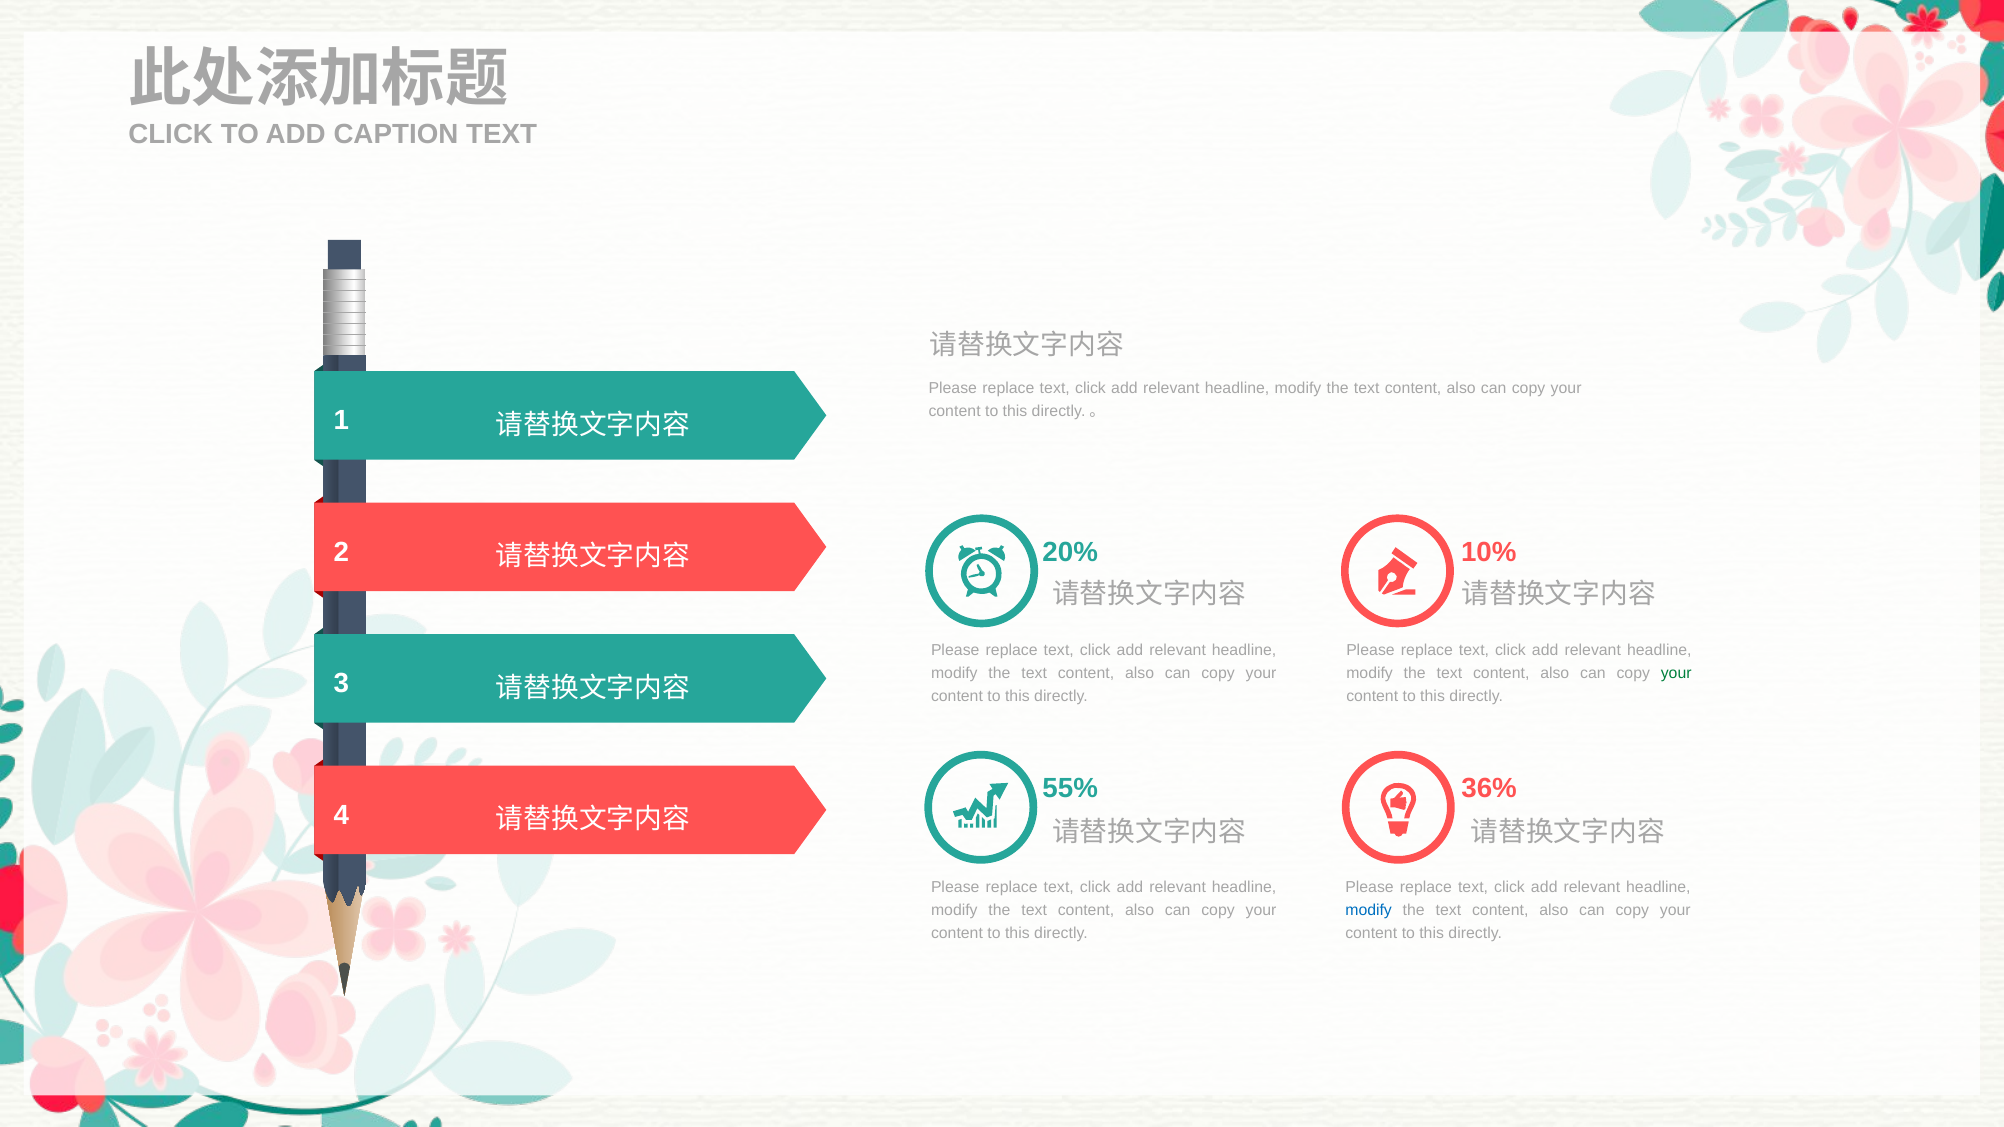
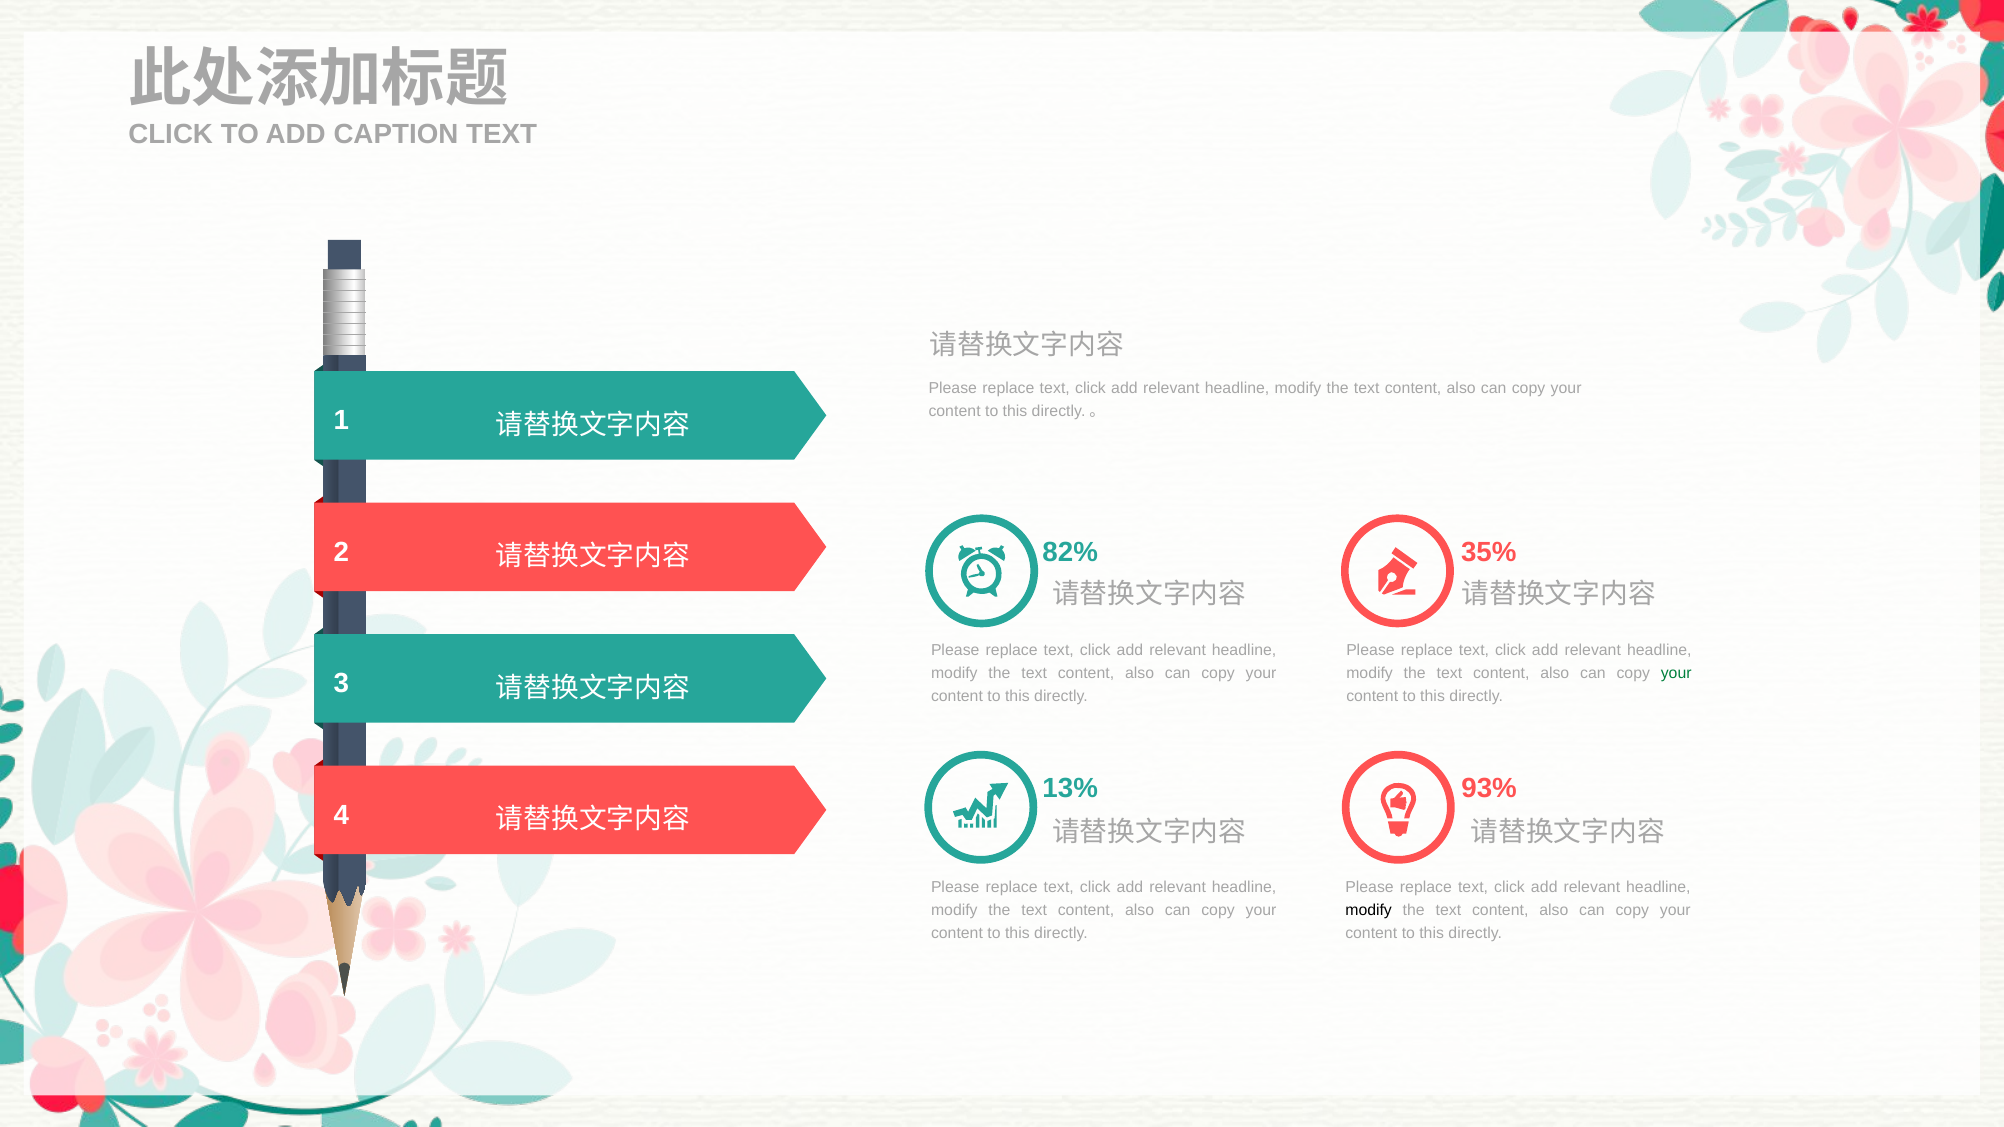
20%: 20% -> 82%
10%: 10% -> 35%
55%: 55% -> 13%
36%: 36% -> 93%
modify at (1369, 911) colour: blue -> black
